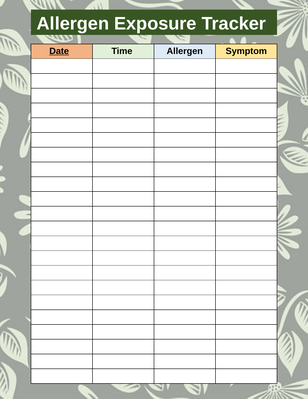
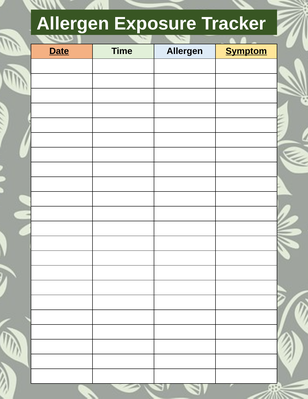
Symptom underline: none -> present
